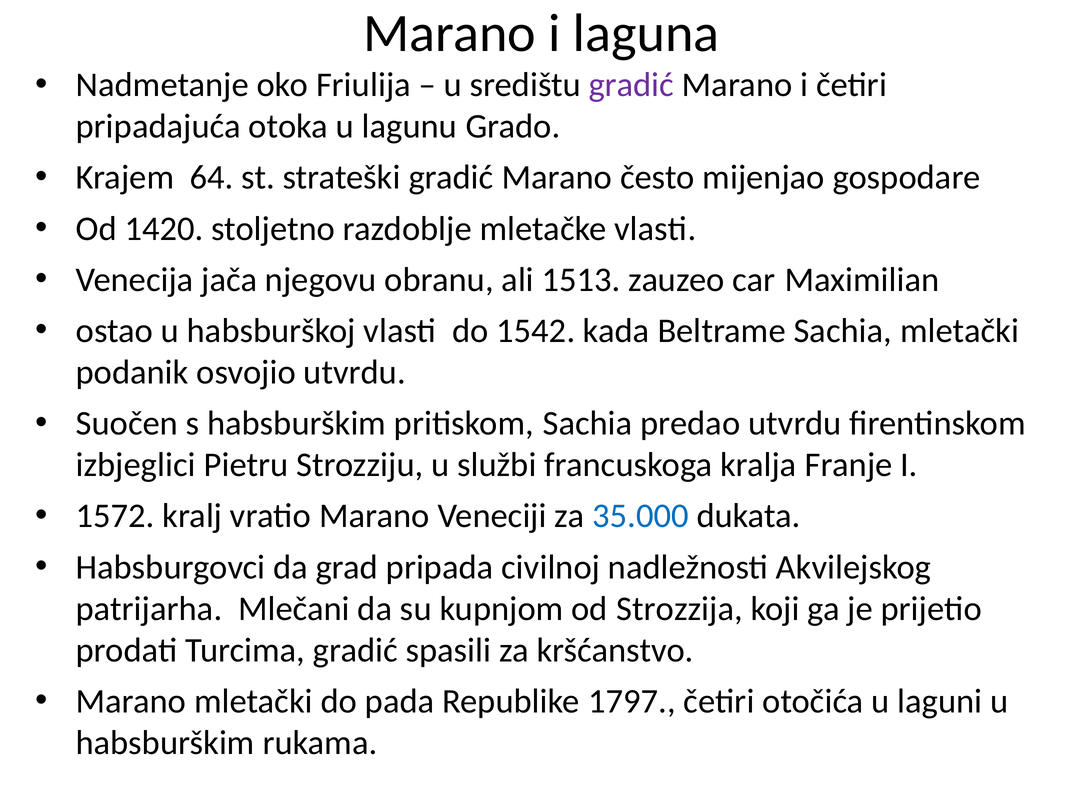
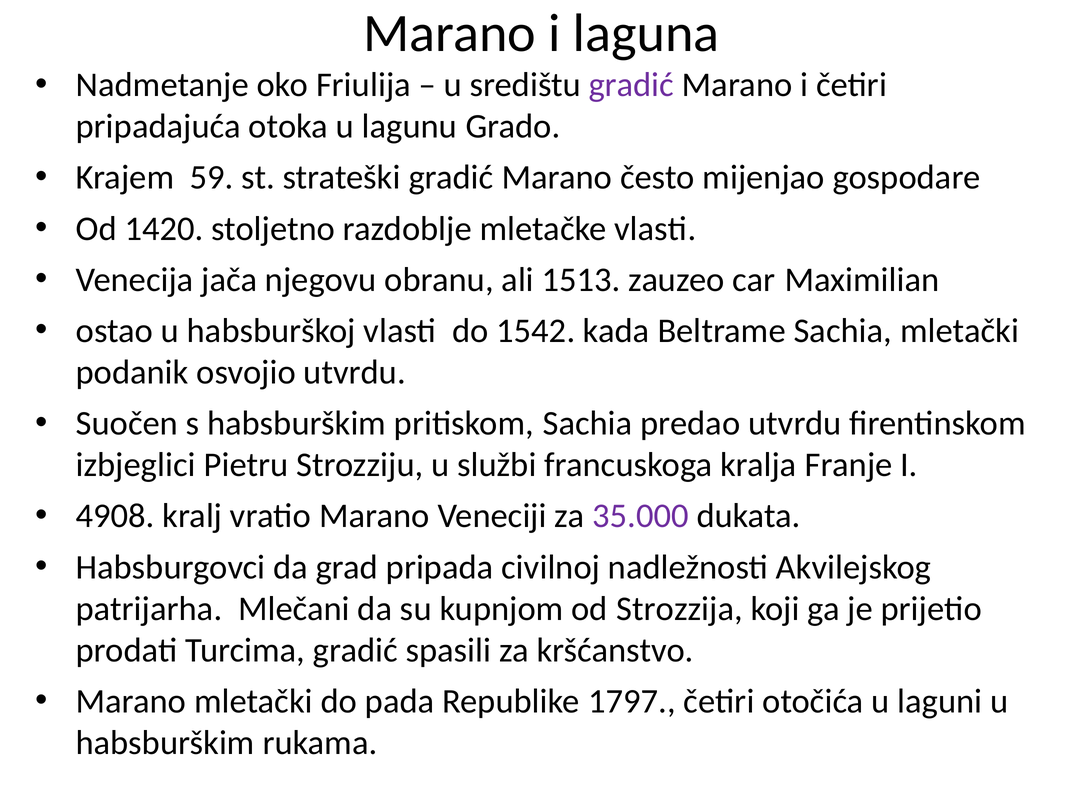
64: 64 -> 59
1572: 1572 -> 4908
35.000 colour: blue -> purple
